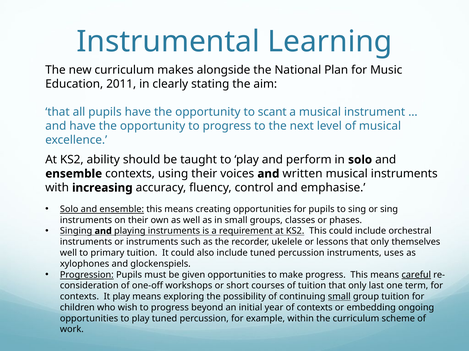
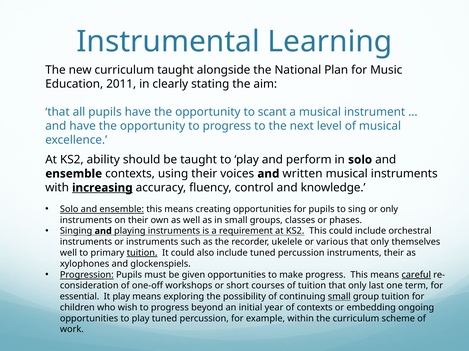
curriculum makes: makes -> taught
increasing underline: none -> present
emphasise: emphasise -> knowledge
or sing: sing -> only
lessons: lessons -> various
tuition at (142, 253) underline: none -> present
instruments uses: uses -> their
contexts at (79, 297): contexts -> essential
